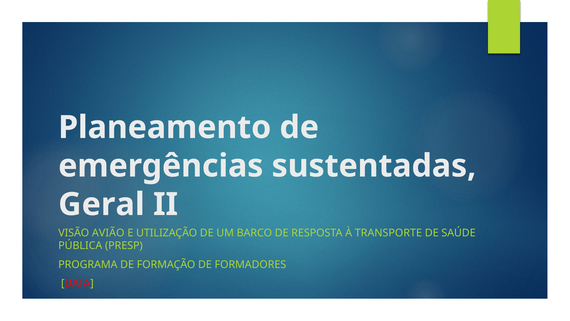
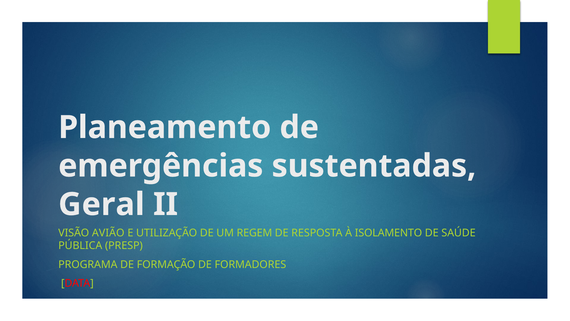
BARCO: BARCO -> REGEM
TRANSPORTE: TRANSPORTE -> ISOLAMENTO
